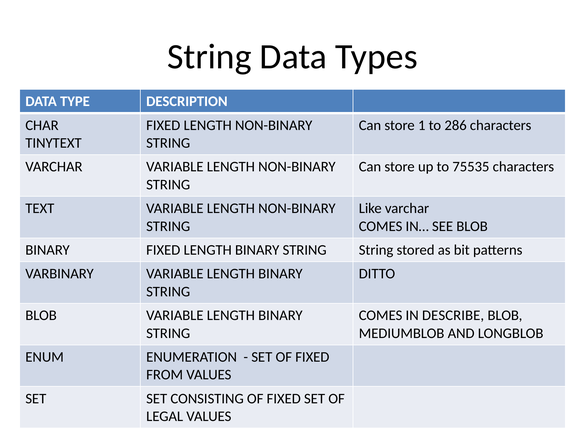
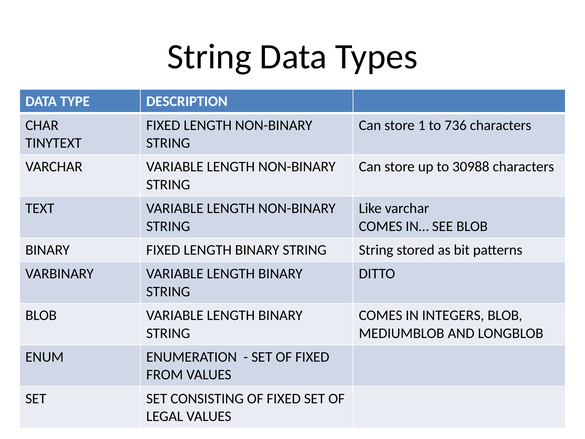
286: 286 -> 736
75535: 75535 -> 30988
DESCRIBE: DESCRIBE -> INTEGERS
